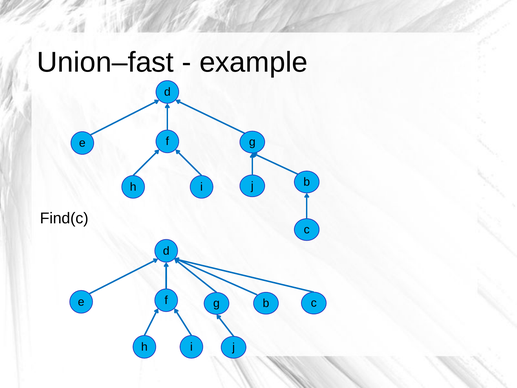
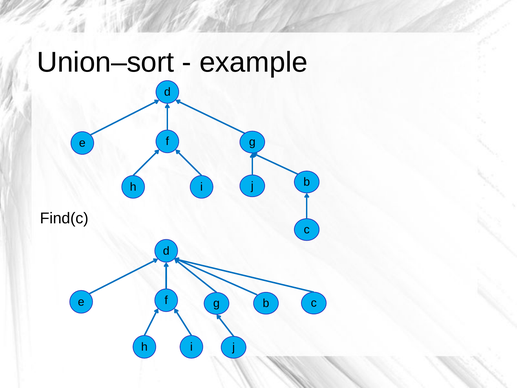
Union–fast: Union–fast -> Union–sort
